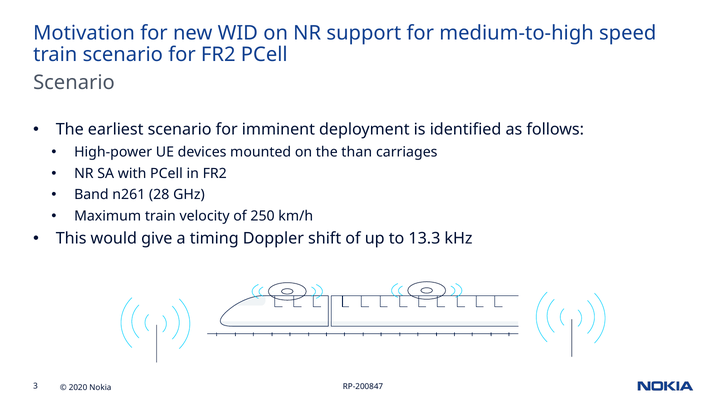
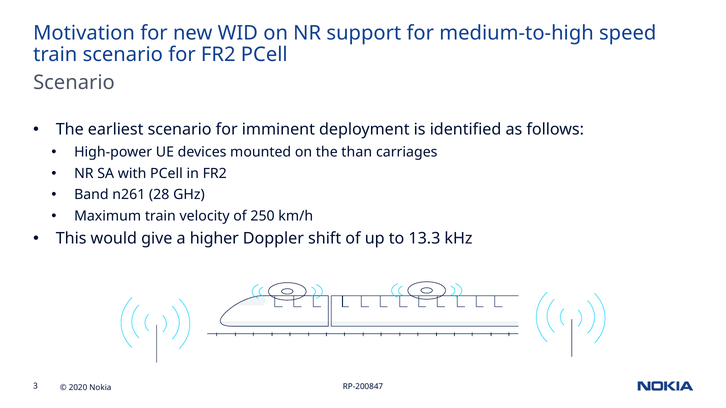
timing: timing -> higher
